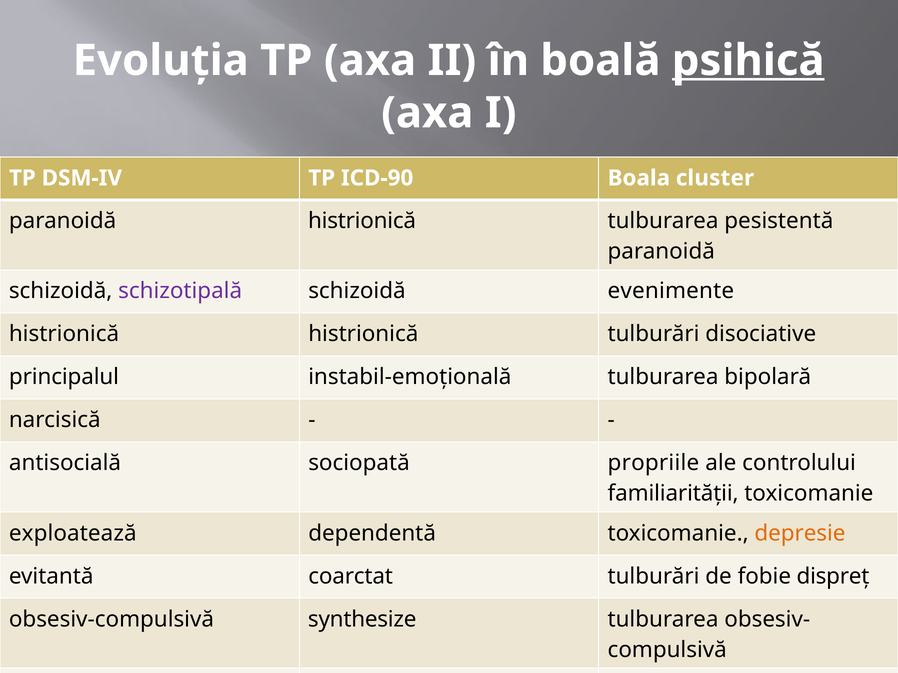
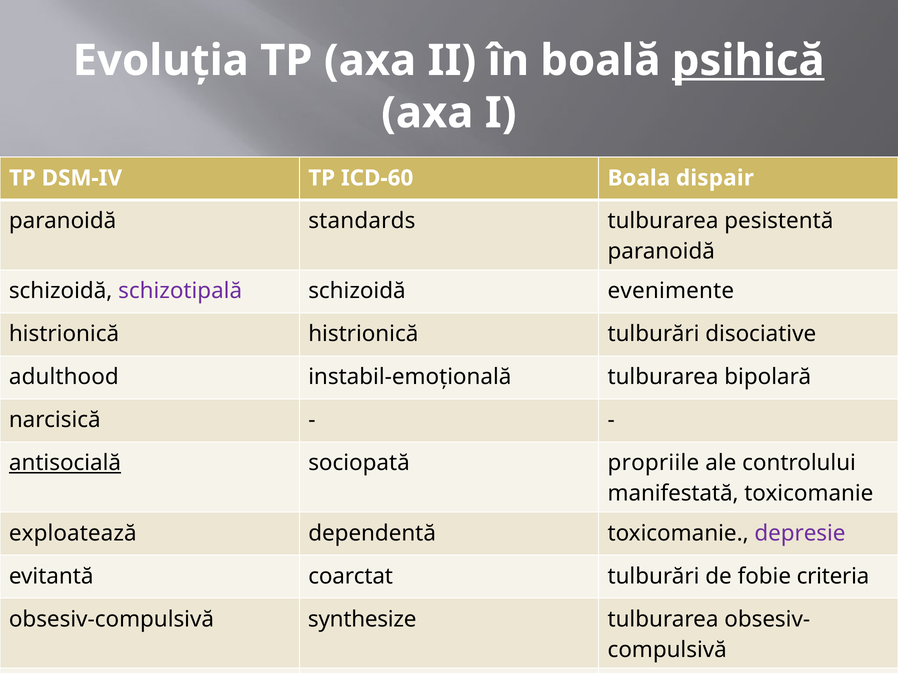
ICD-90: ICD-90 -> ICD-60
cluster: cluster -> dispair
paranoidă histrionică: histrionică -> standards
principalul: principalul -> adulthood
antisocială underline: none -> present
familiarităţii: familiarităţii -> manifestată
depresie colour: orange -> purple
dispreţ: dispreţ -> criteria
